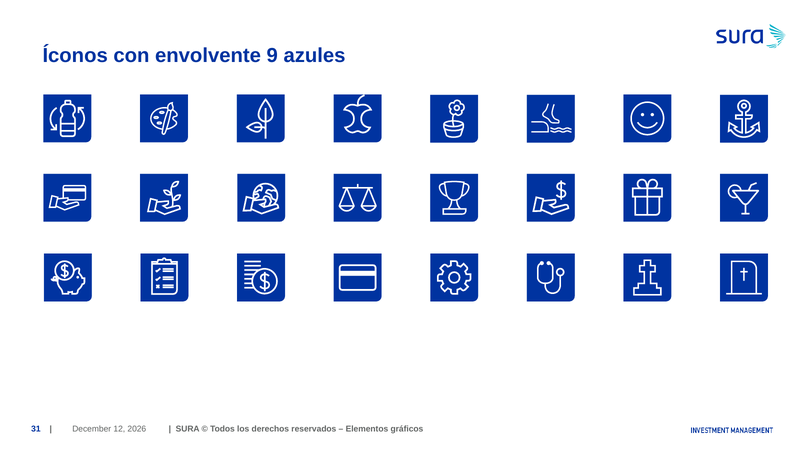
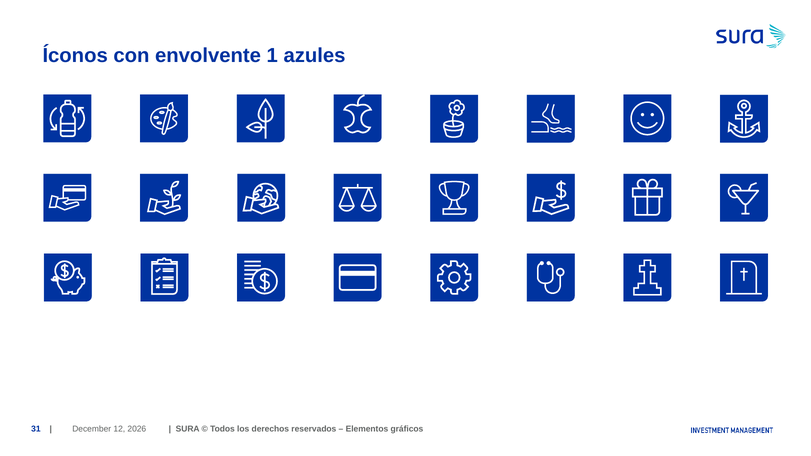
9: 9 -> 1
